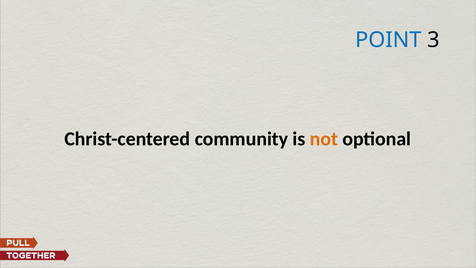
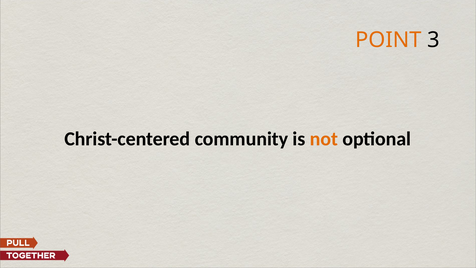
POINT colour: blue -> orange
